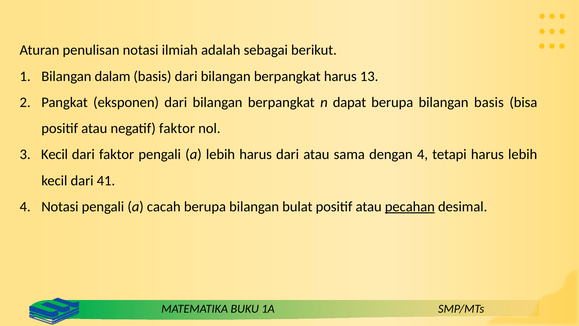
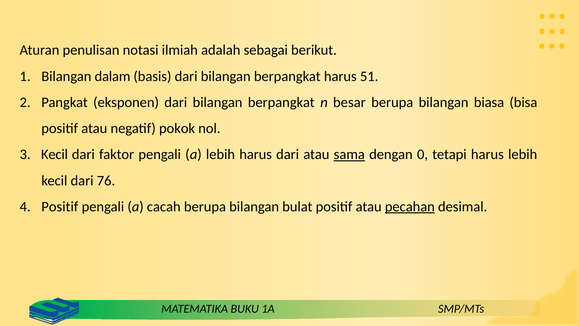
13: 13 -> 51
dapat: dapat -> besar
bilangan basis: basis -> biasa
negatif faktor: faktor -> pokok
sama underline: none -> present
dengan 4: 4 -> 0
41: 41 -> 76
Notasi at (60, 206): Notasi -> Positif
